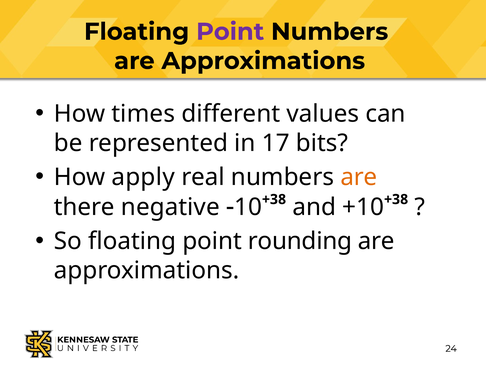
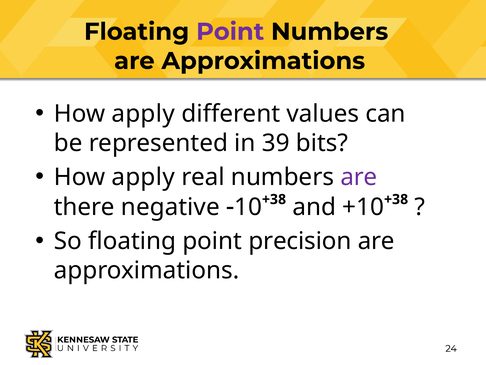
times at (143, 114): times -> apply
17: 17 -> 39
are at (359, 177) colour: orange -> purple
rounding: rounding -> precision
